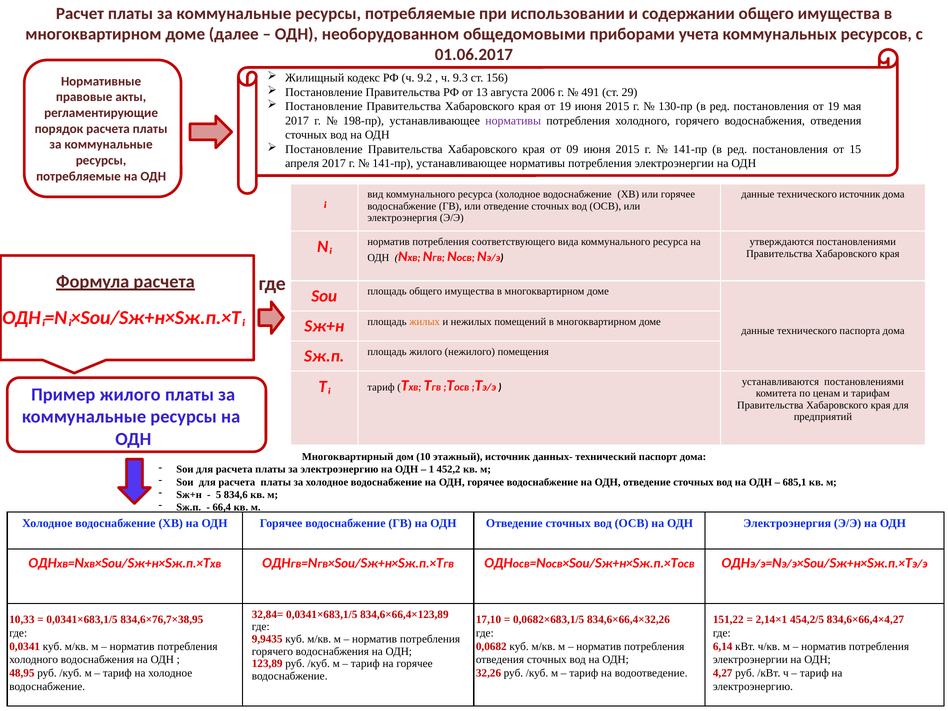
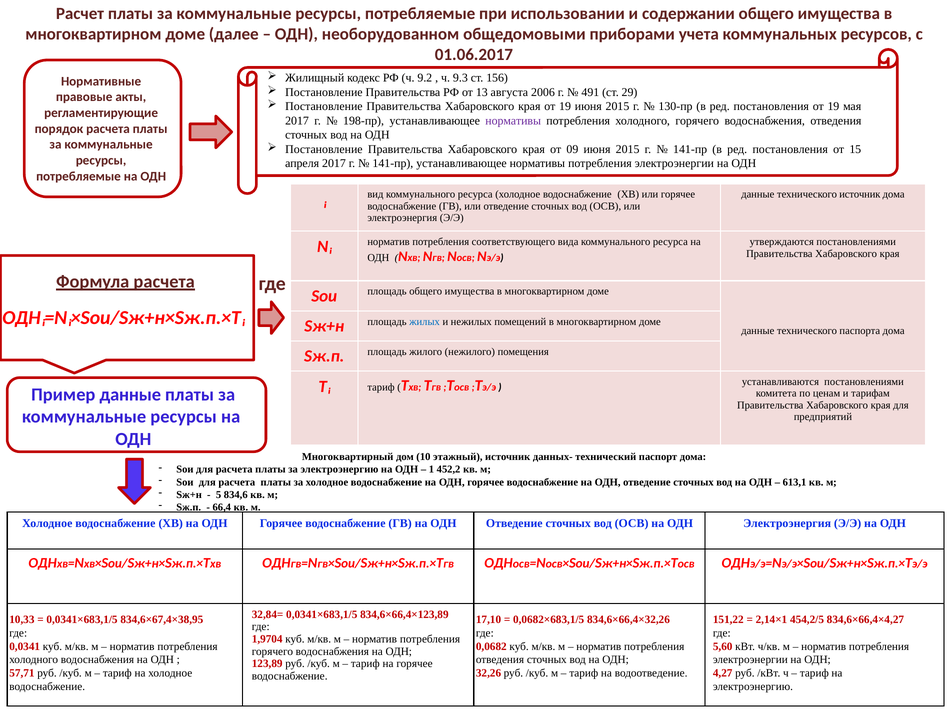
жилых colour: orange -> blue
Пример жилого: жилого -> данные
685,1: 685,1 -> 613,1
834,6×76,7×38,95: 834,6×76,7×38,95 -> 834,6×67,4×38,95
9,9435: 9,9435 -> 1,9704
6,14: 6,14 -> 5,60
48,95: 48,95 -> 57,71
